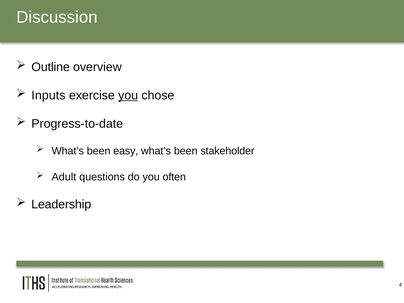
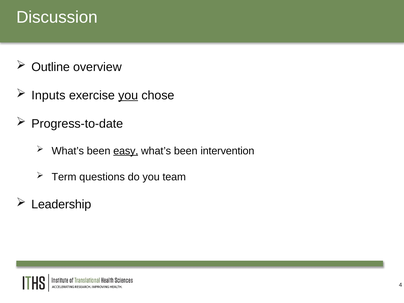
easy underline: none -> present
stakeholder: stakeholder -> intervention
Adult: Adult -> Term
often: often -> team
